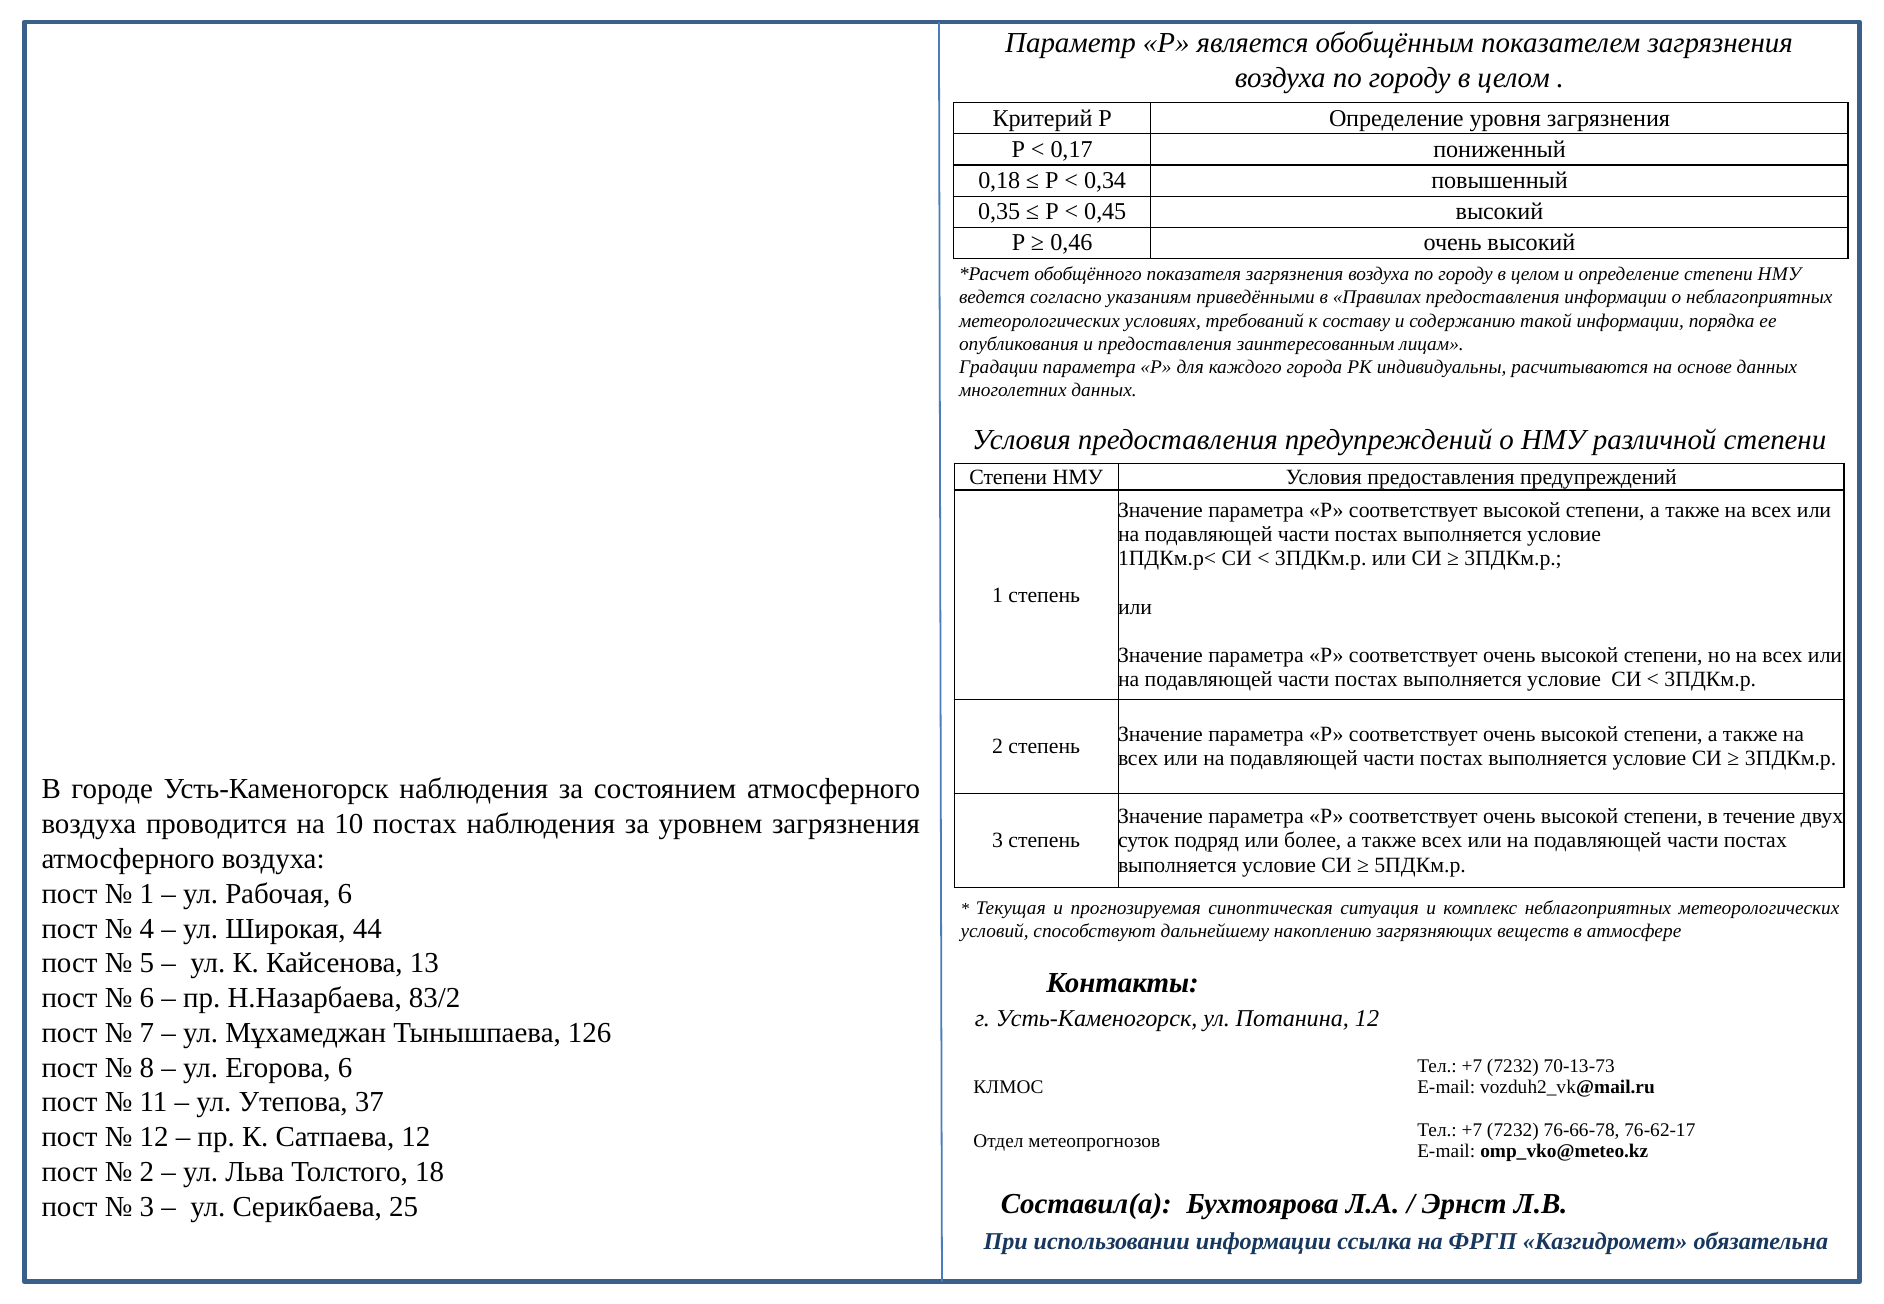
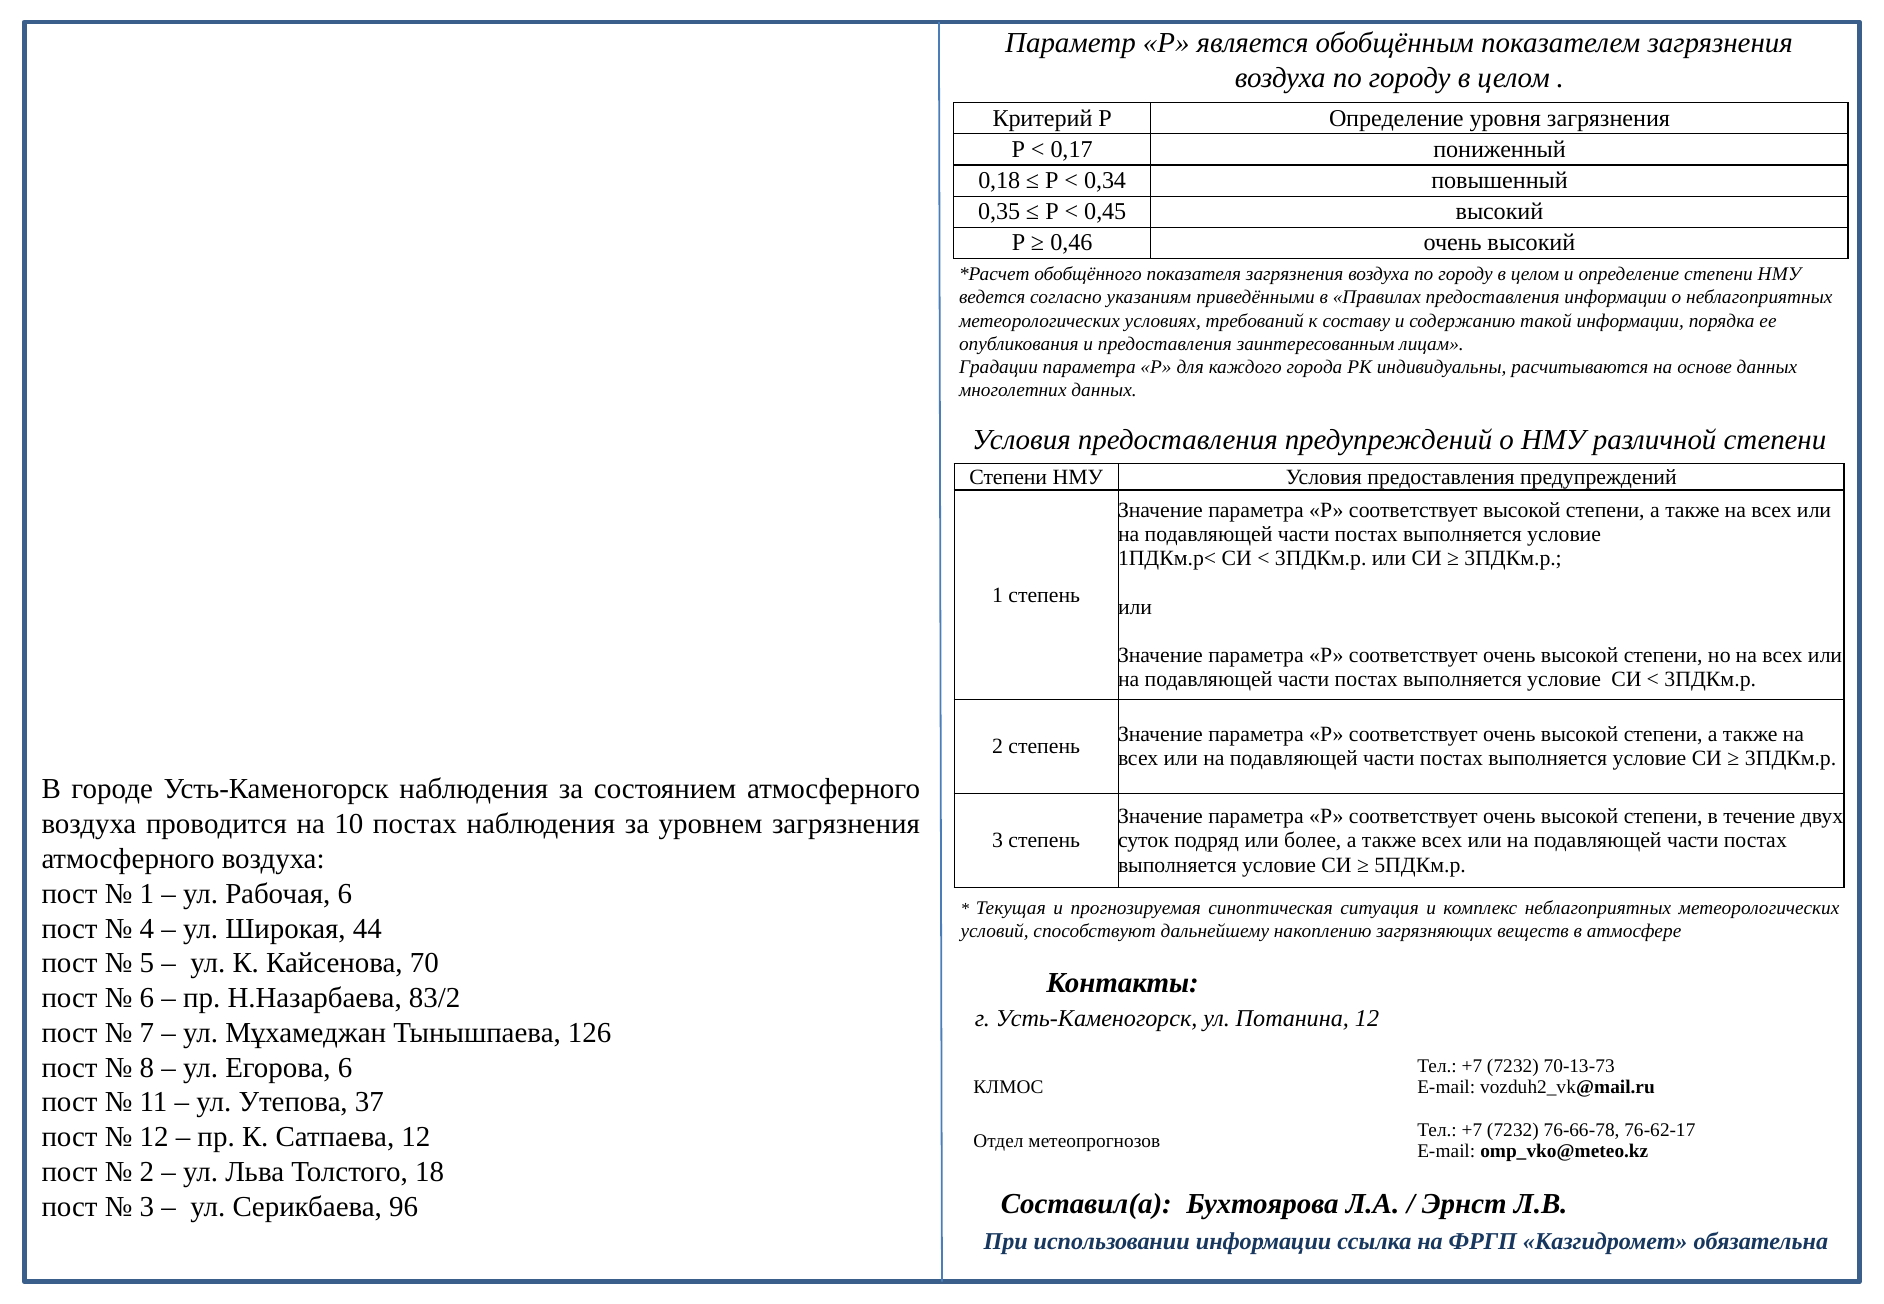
13: 13 -> 70
25: 25 -> 96
